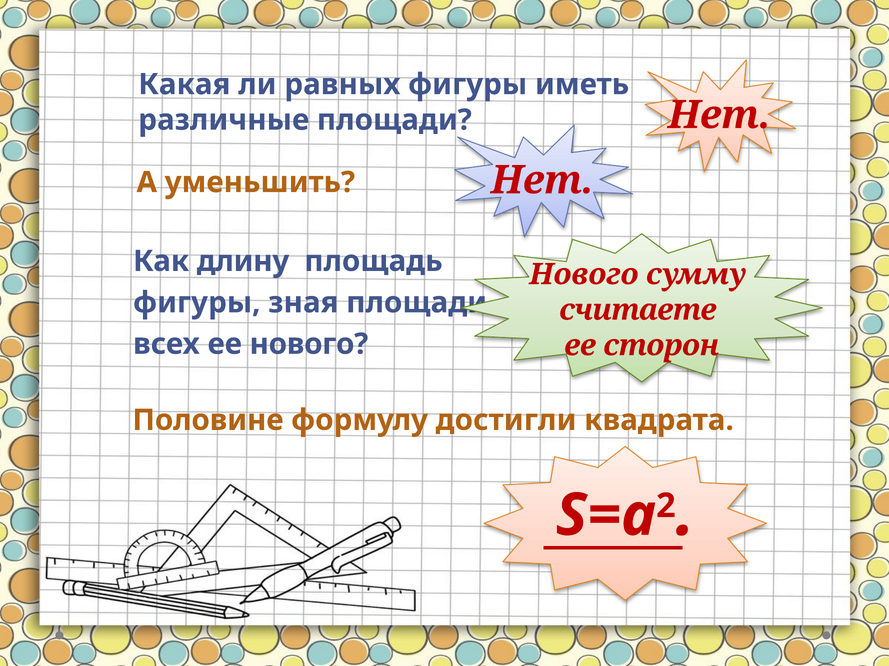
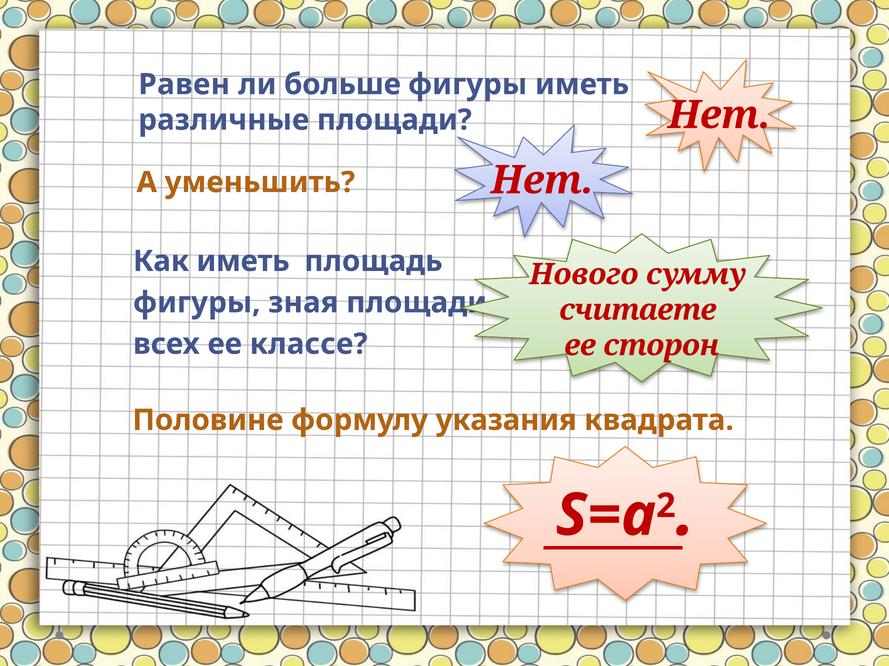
Какая: Какая -> Равен
равных: равных -> больше
Как длину: длину -> иметь
ее нового: нового -> классе
достигли: достигли -> указания
